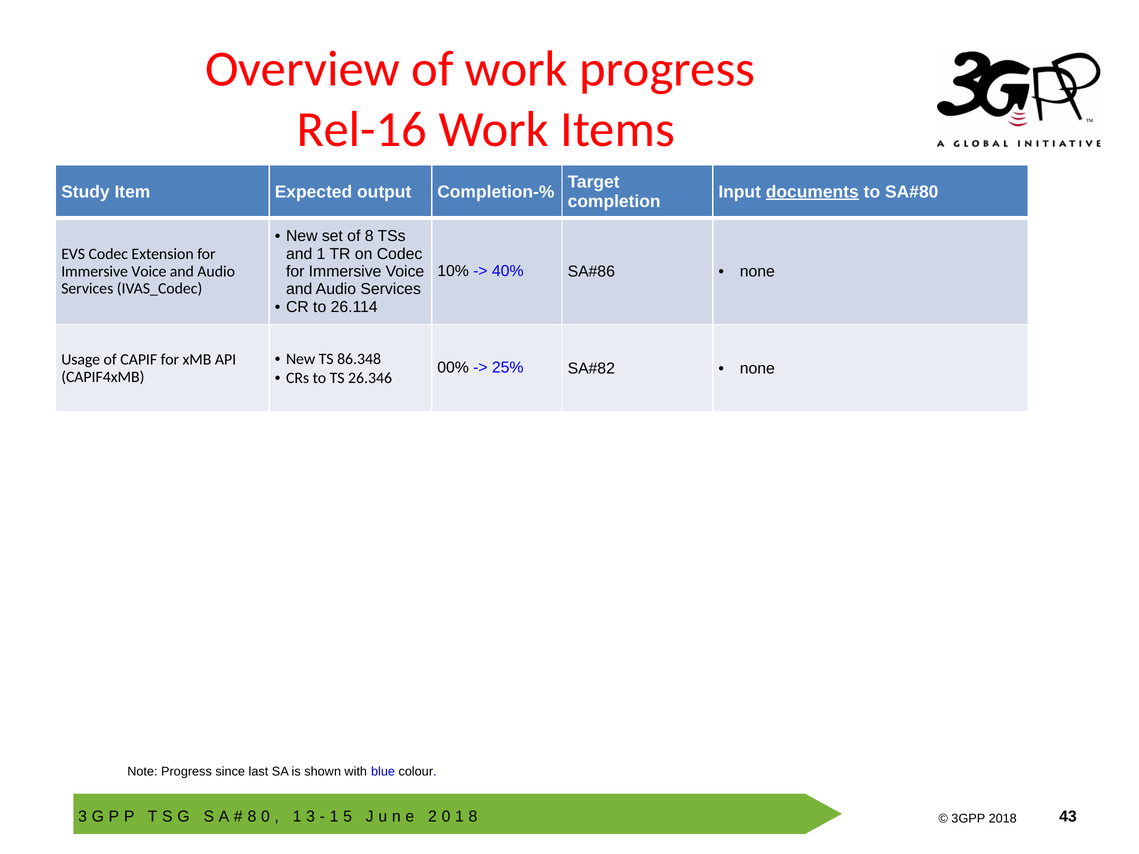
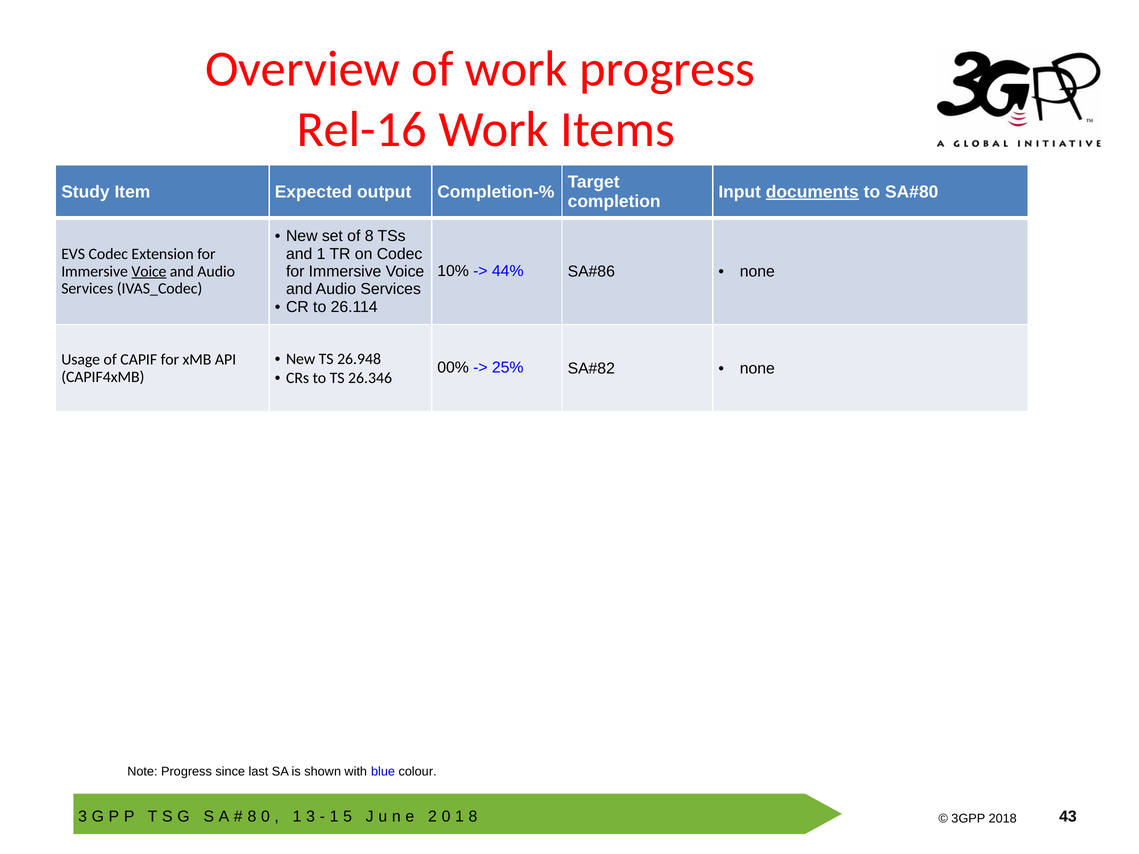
40%: 40% -> 44%
Voice at (149, 271) underline: none -> present
86.348: 86.348 -> 26.948
